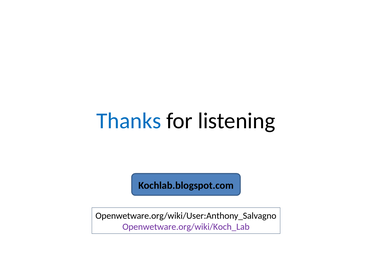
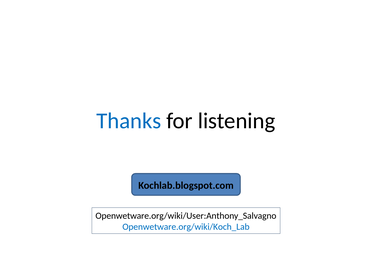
Openwetware.org/wiki/Koch_Lab colour: purple -> blue
